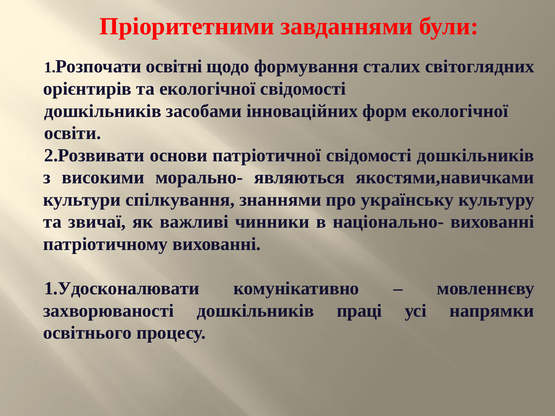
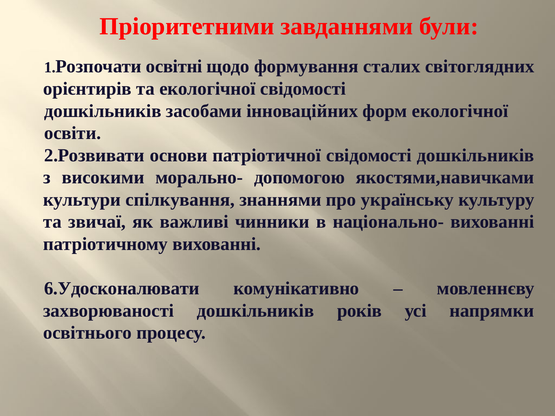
являються: являються -> допомогою
1.Удосконалювати: 1.Удосконалювати -> 6.Удосконалювати
праці: праці -> років
